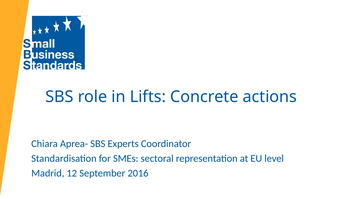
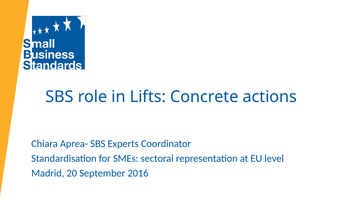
12: 12 -> 20
